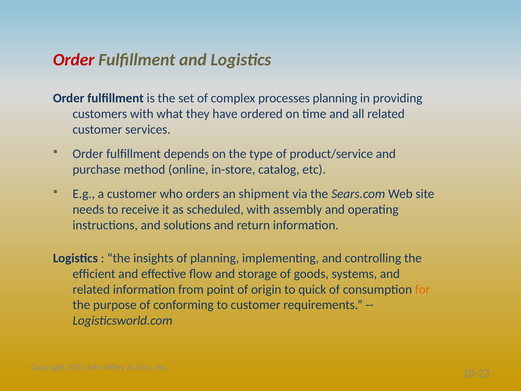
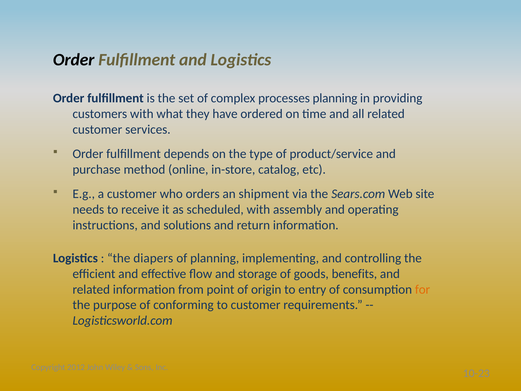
Order at (74, 60) colour: red -> black
insights: insights -> diapers
systems: systems -> benefits
quick: quick -> entry
